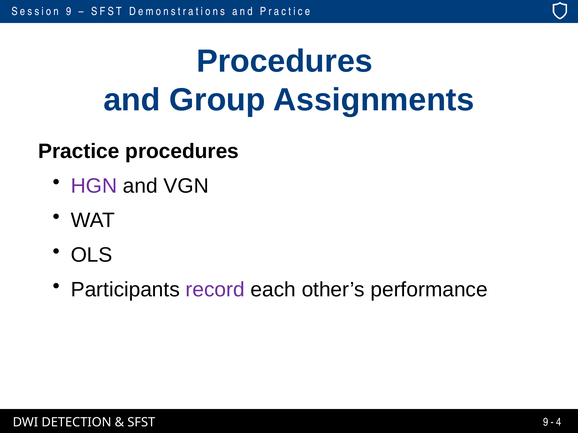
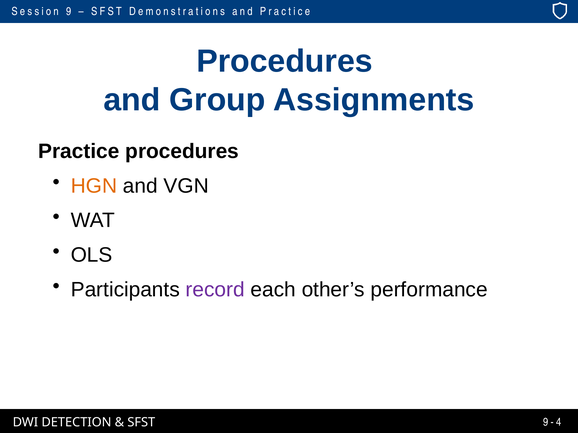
HGN colour: purple -> orange
